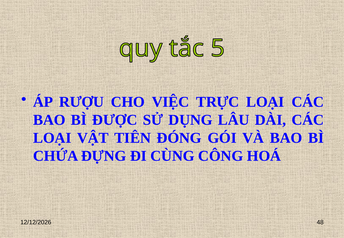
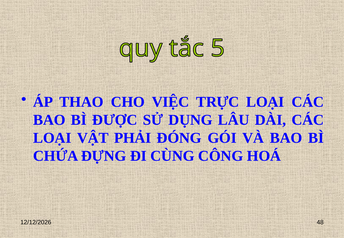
RƯỢU: RƯỢU -> THAO
TIÊN: TIÊN -> PHẢI
